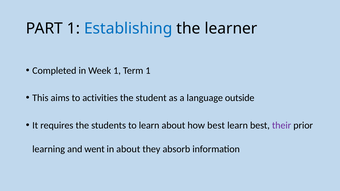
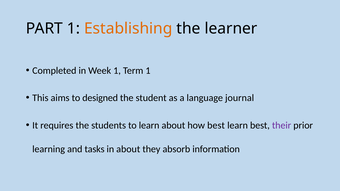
Establishing colour: blue -> orange
activities: activities -> designed
outside: outside -> journal
went: went -> tasks
